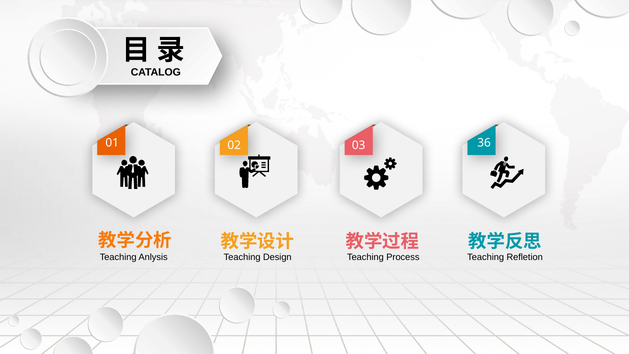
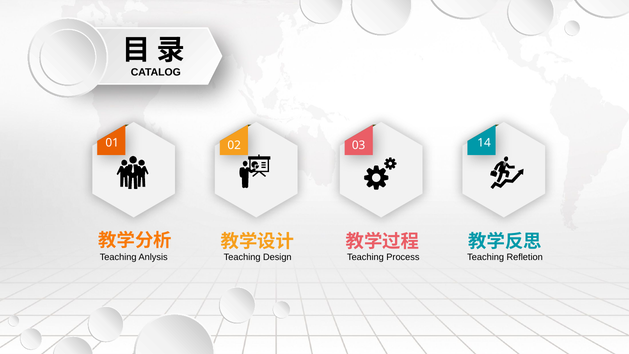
36: 36 -> 14
